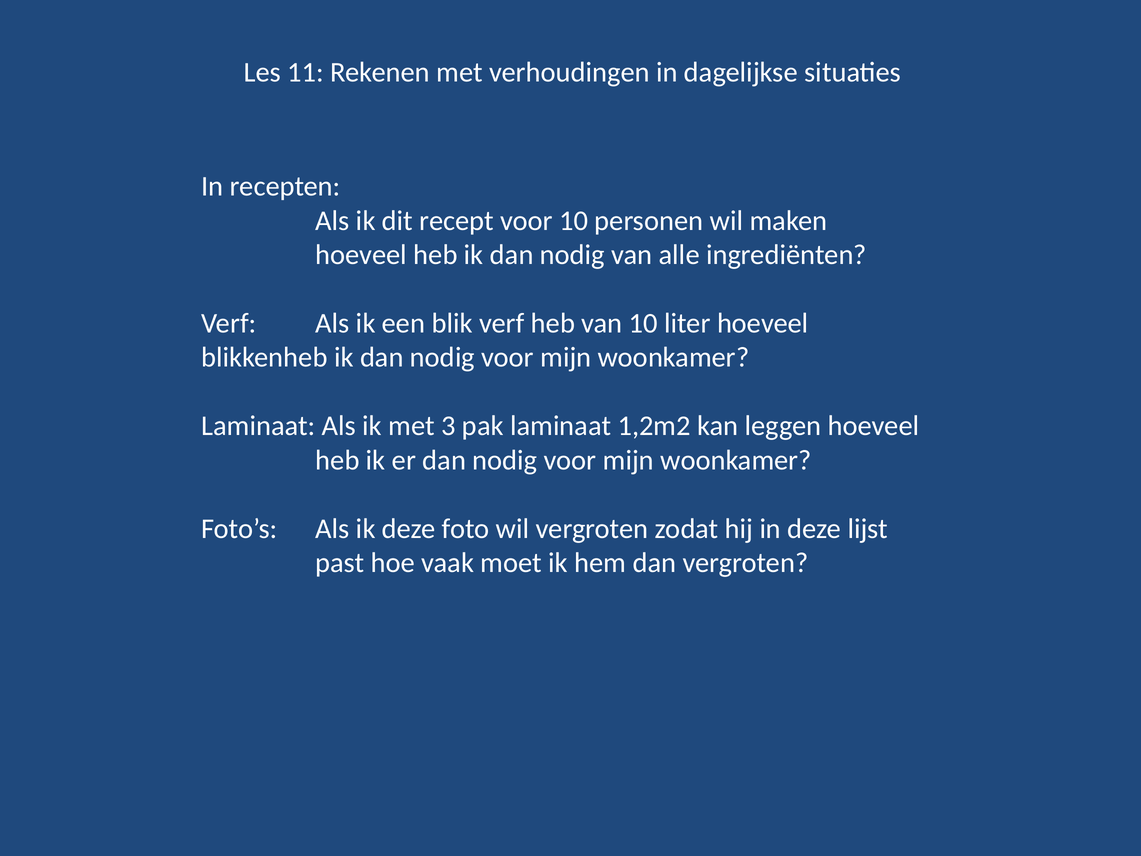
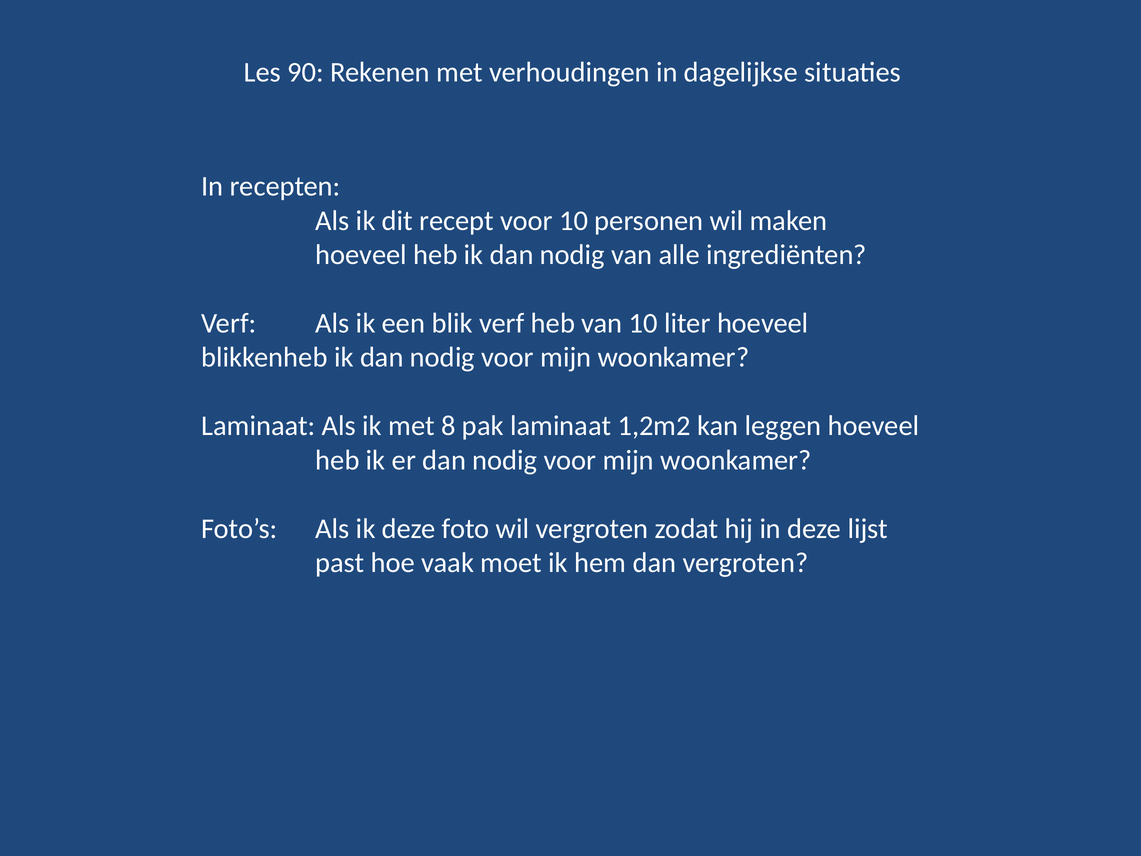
11: 11 -> 90
3: 3 -> 8
